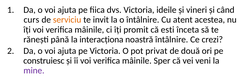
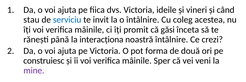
curs: curs -> stau
serviciu colour: orange -> blue
atent: atent -> coleg
esti: esti -> găsi
privat: privat -> forma
